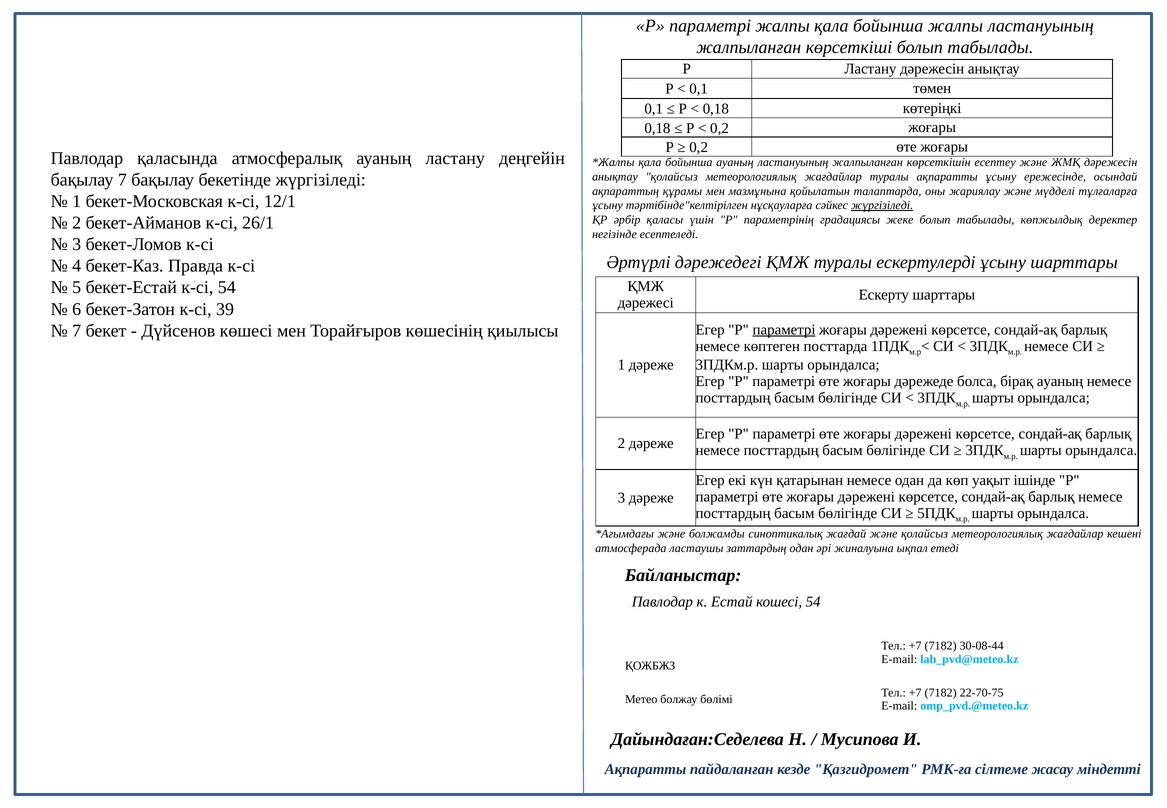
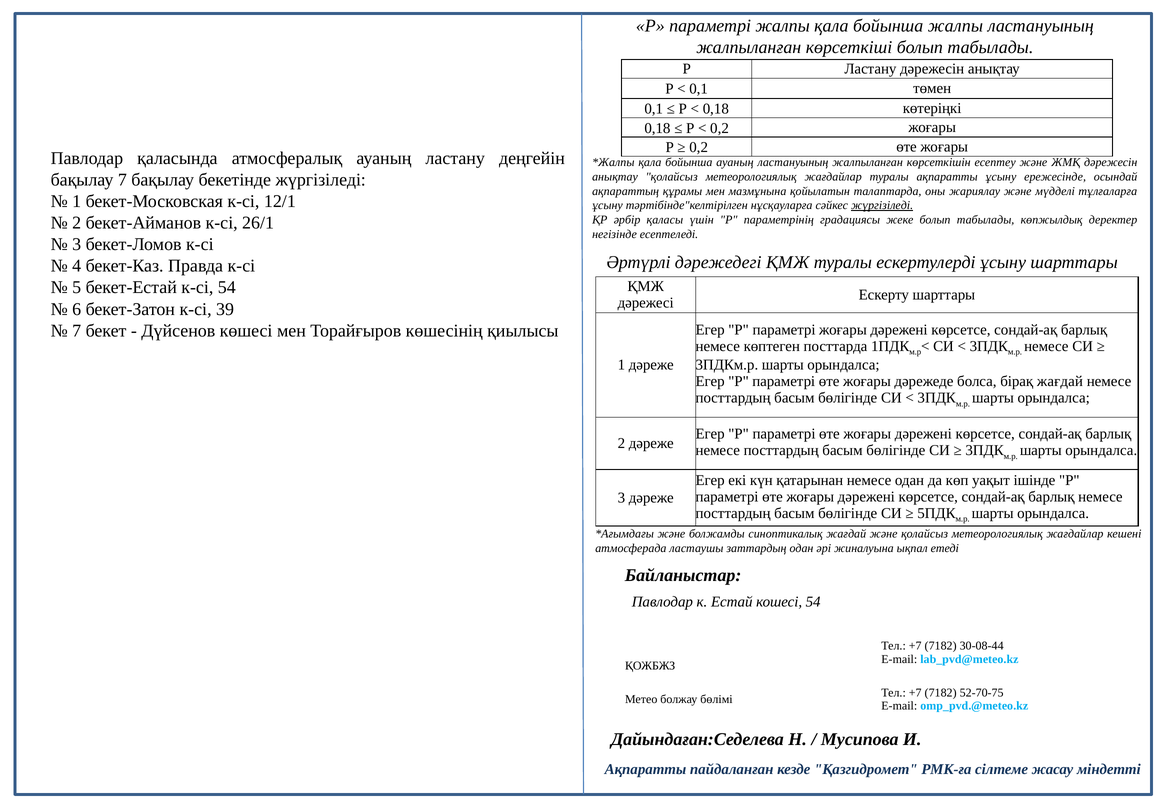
параметрі at (784, 330) underline: present -> none
бірақ ауаның: ауаның -> жағдай
22-70-75: 22-70-75 -> 52-70-75
